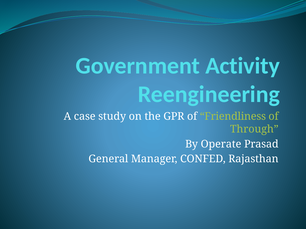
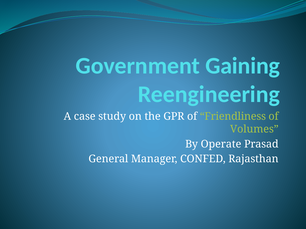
Activity: Activity -> Gaining
Through: Through -> Volumes
